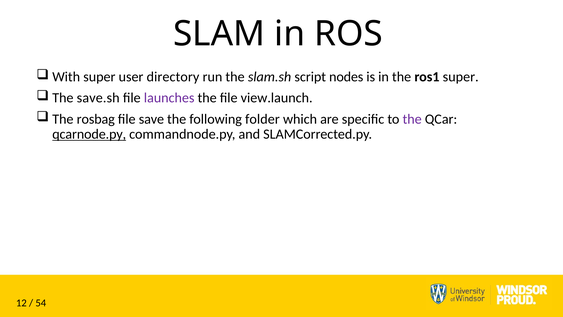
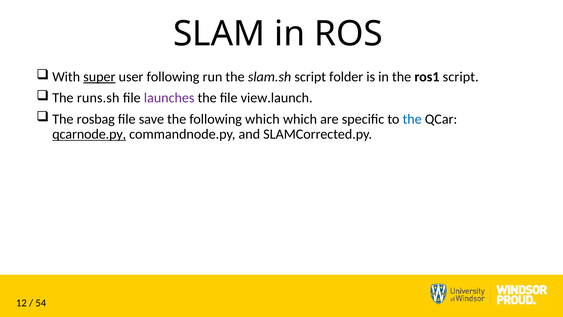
super at (99, 77) underline: none -> present
user directory: directory -> following
nodes: nodes -> folder
ros1 super: super -> script
save.sh: save.sh -> runs.sh
following folder: folder -> which
the at (412, 119) colour: purple -> blue
